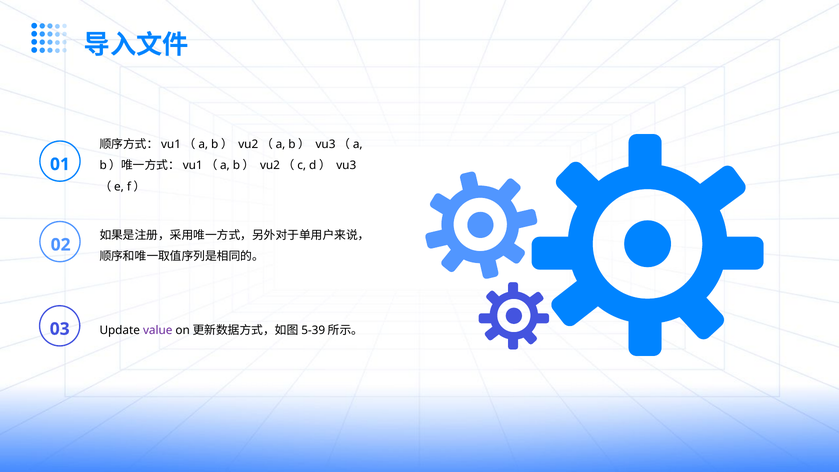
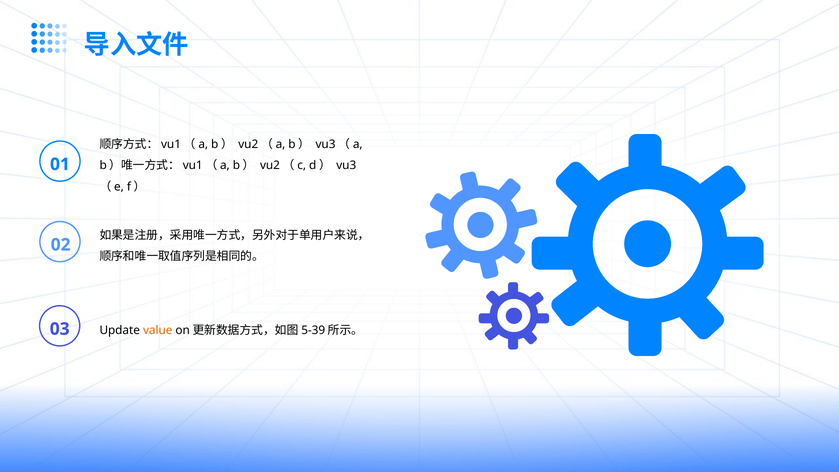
value colour: purple -> orange
